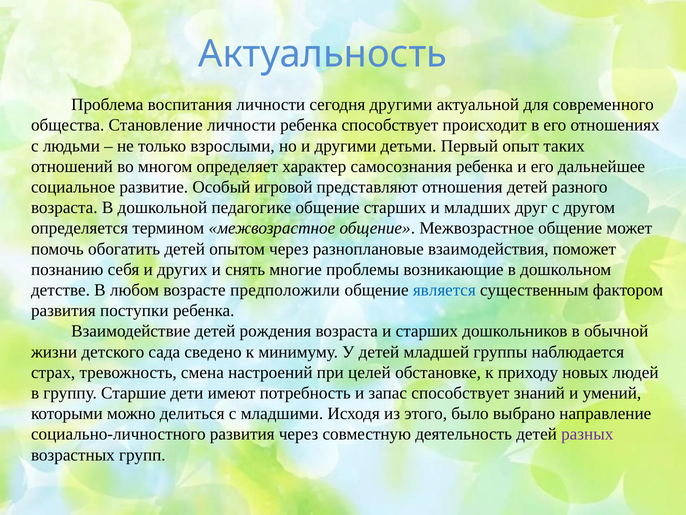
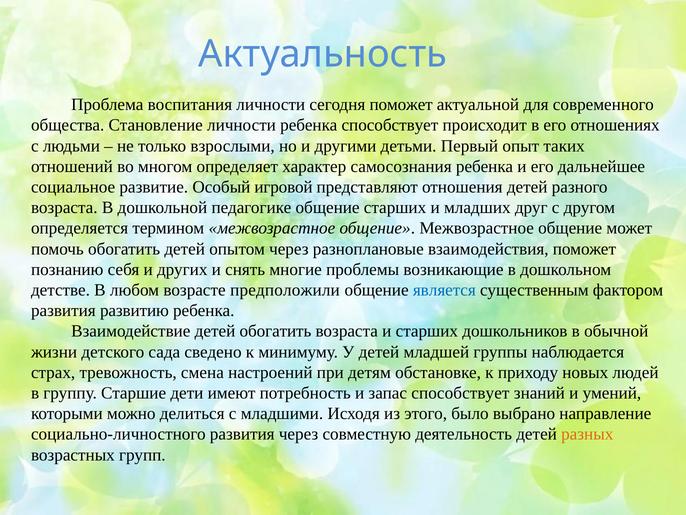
сегодня другими: другими -> поможет
поступки: поступки -> развитию
детей рождения: рождения -> обогатить
целей: целей -> детям
разных colour: purple -> orange
